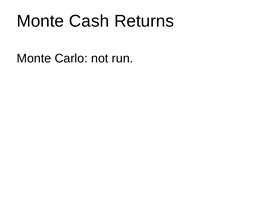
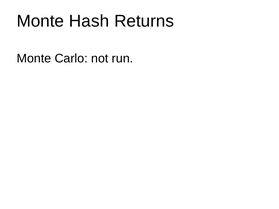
Cash: Cash -> Hash
